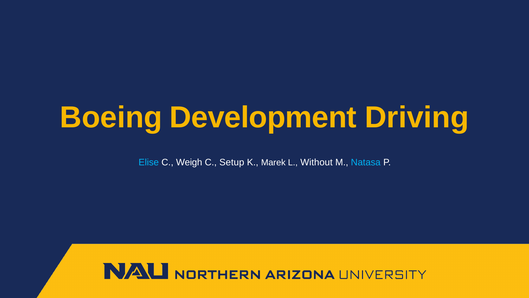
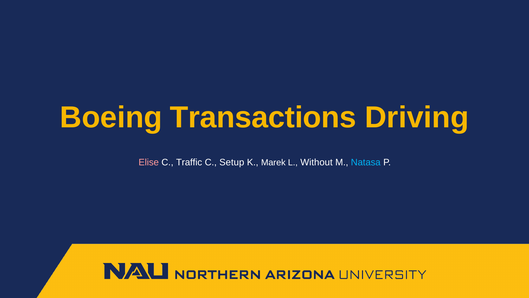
Development: Development -> Transactions
Elise colour: light blue -> pink
Weigh: Weigh -> Traffic
